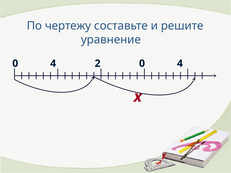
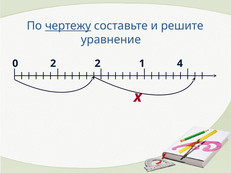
чертежу underline: none -> present
4 at (53, 64): 4 -> 2
2 0: 0 -> 1
